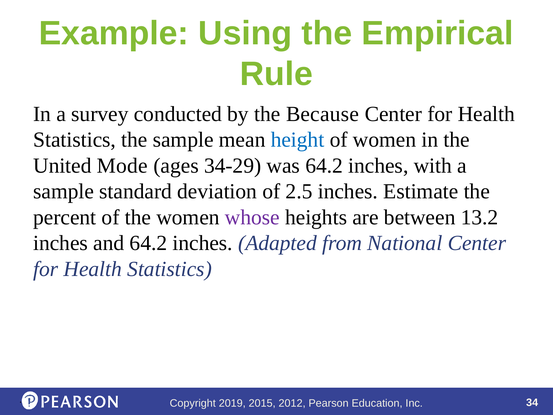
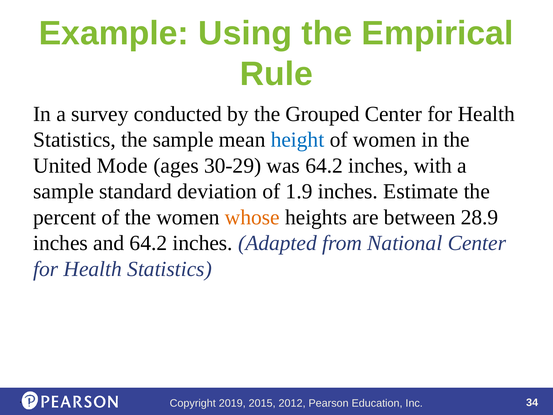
Because: Because -> Grouped
34-29: 34-29 -> 30-29
2.5: 2.5 -> 1.9
whose colour: purple -> orange
13.2: 13.2 -> 28.9
